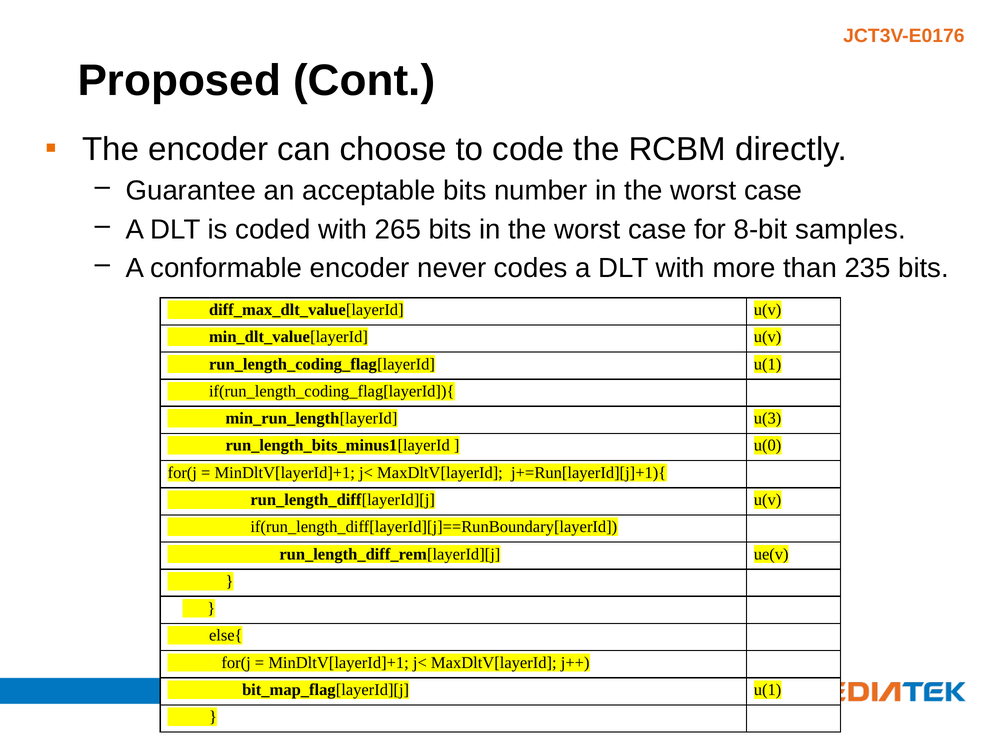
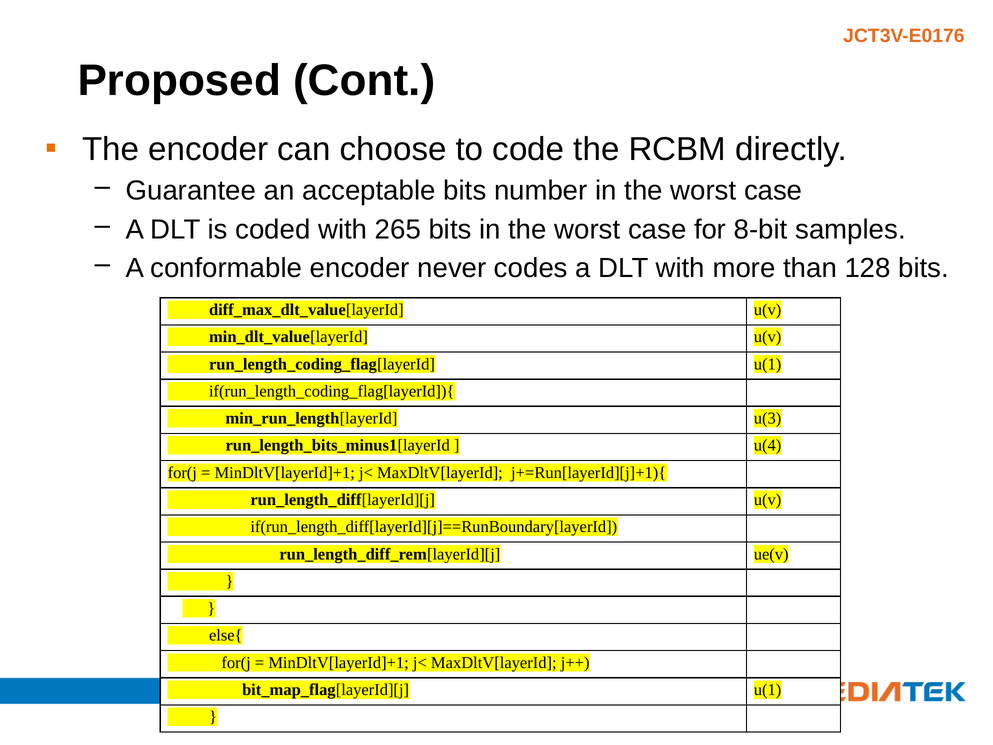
235: 235 -> 128
u(0: u(0 -> u(4
